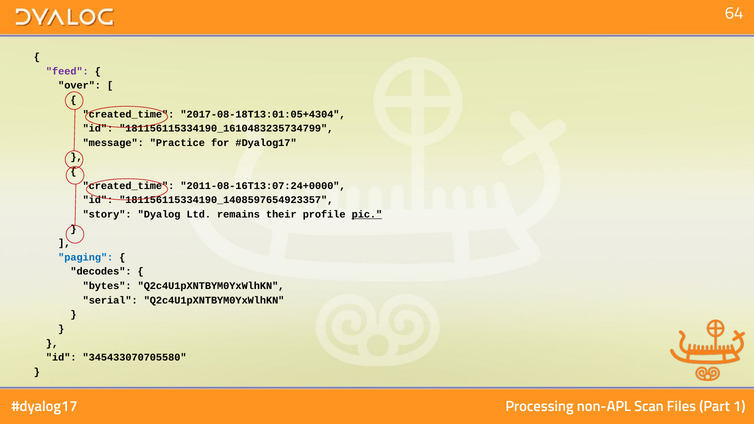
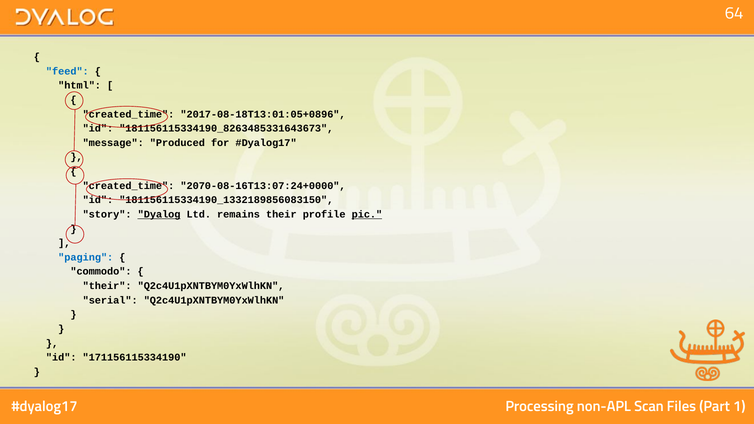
feed colour: purple -> blue
over: over -> html
2017-08-18T13:01:05+4304: 2017-08-18T13:01:05+4304 -> 2017-08-18T13:01:05+0896
181156115334190_1610483235734799: 181156115334190_1610483235734799 -> 181156115334190_8263485331643673
Practice: Practice -> Produced
2011-08-16T13:07:24+0000: 2011-08-16T13:07:24+0000 -> 2070-08-16T13:07:24+0000
181156115334190_1408597654923357: 181156115334190_1408597654923357 -> 181156115334190_1332189856083150
Dyalog underline: none -> present
decodes: decodes -> commodo
bytes at (107, 286): bytes -> their
345433070705580: 345433070705580 -> 171156115334190
